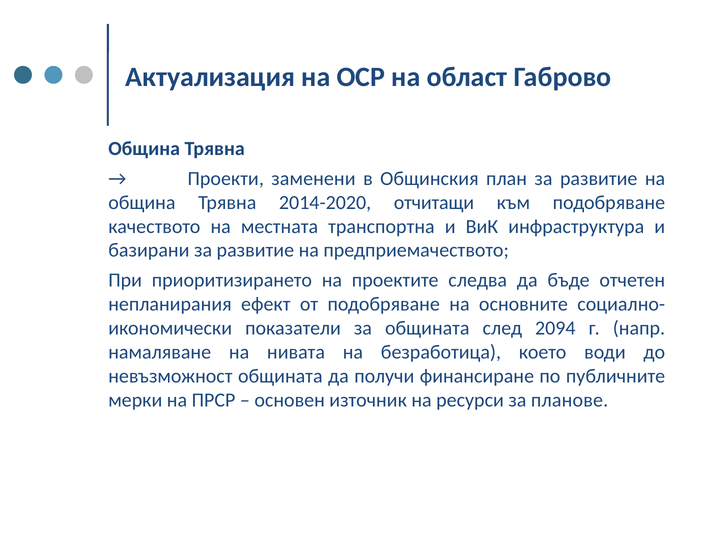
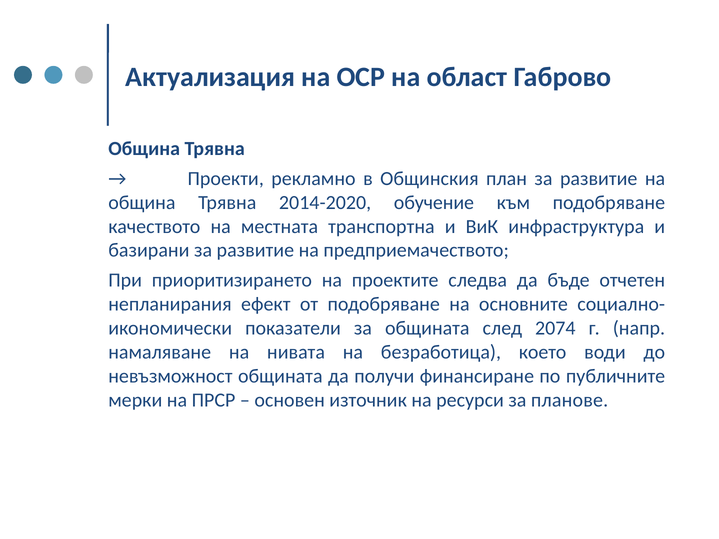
заменени: заменени -> рекламно
отчитащи: отчитащи -> обучение
2094: 2094 -> 2074
